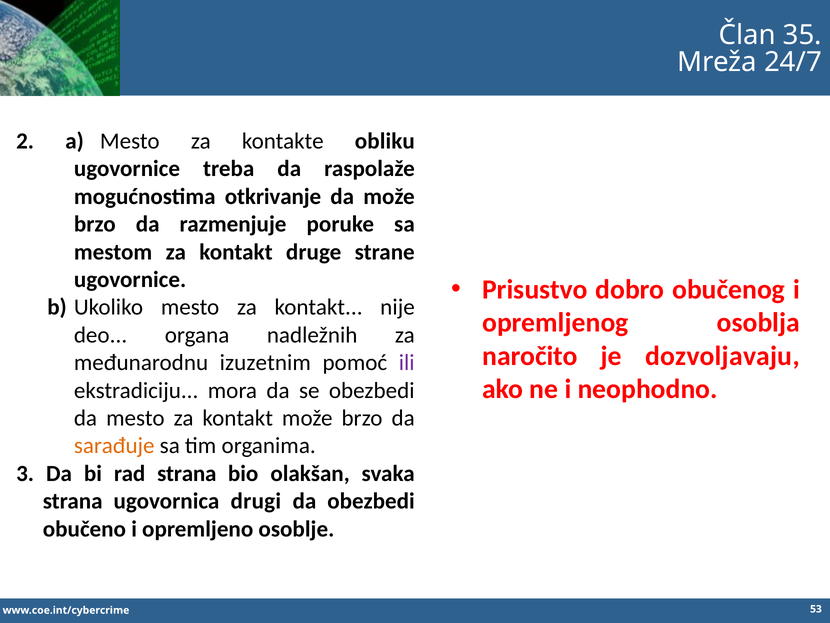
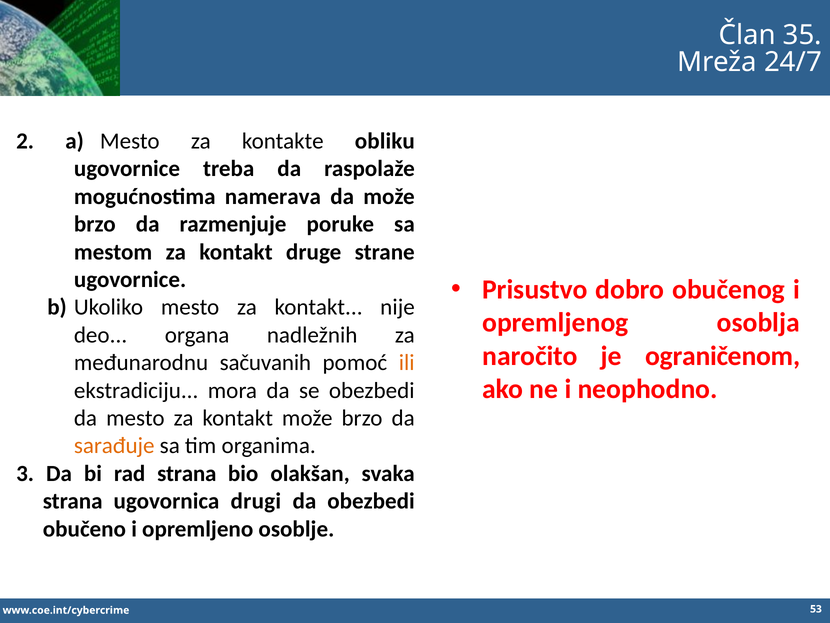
otkrivanje: otkrivanje -> namerava
dozvoljavaju: dozvoljavaju -> ograničenom
izuzetnim: izuzetnim -> sačuvanih
ili colour: purple -> orange
